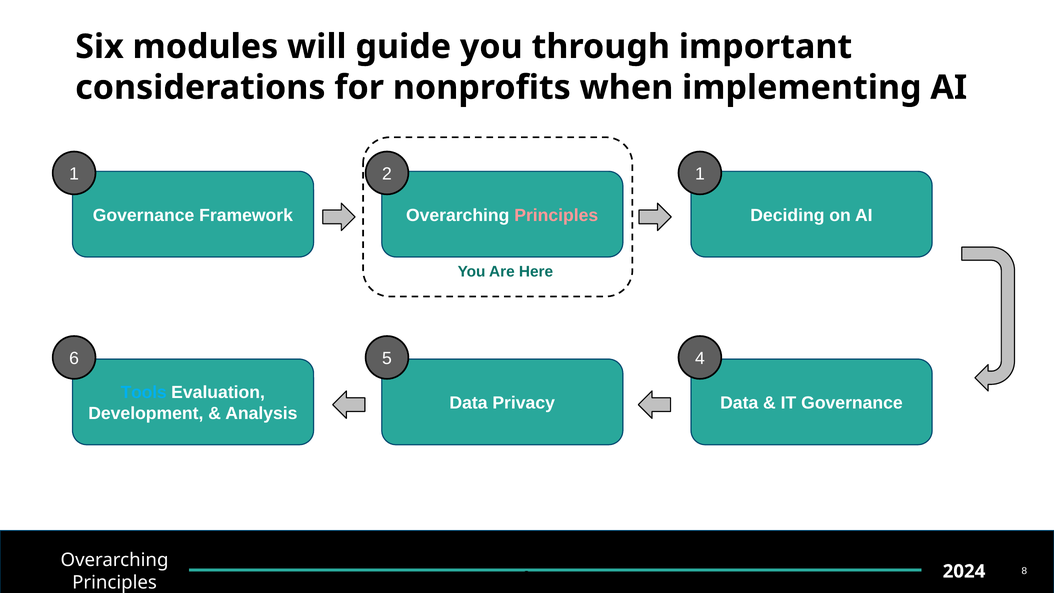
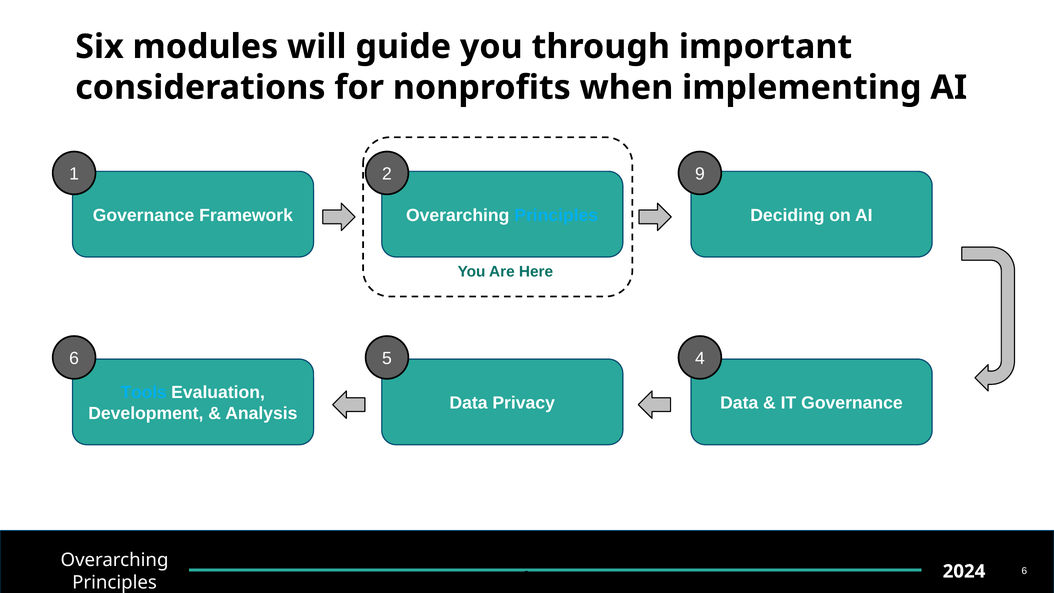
2 1: 1 -> 9
Principles at (556, 215) colour: pink -> light blue
8 at (1024, 571): 8 -> 6
